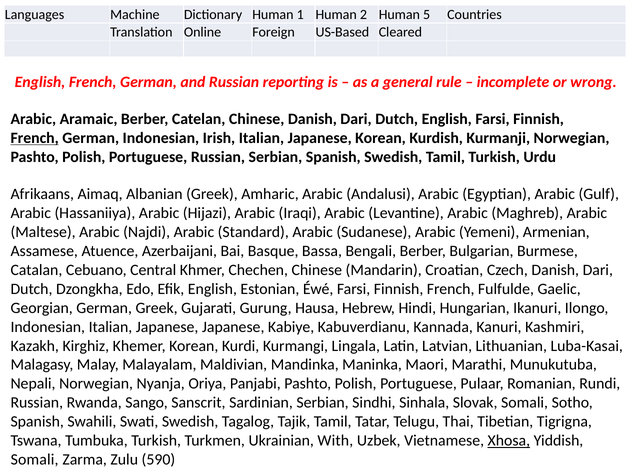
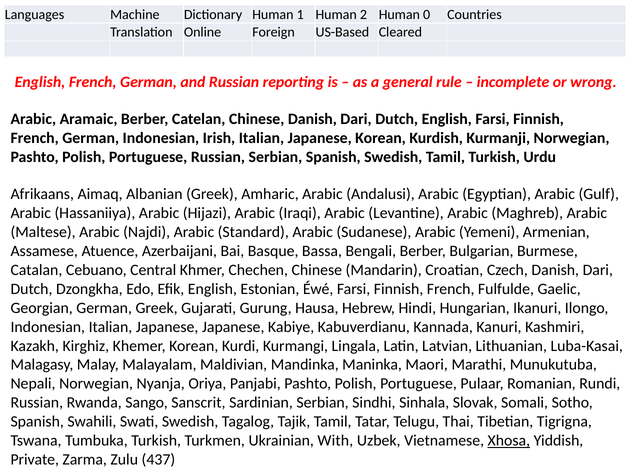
5: 5 -> 0
French at (35, 138) underline: present -> none
Somali at (35, 460): Somali -> Private
590: 590 -> 437
